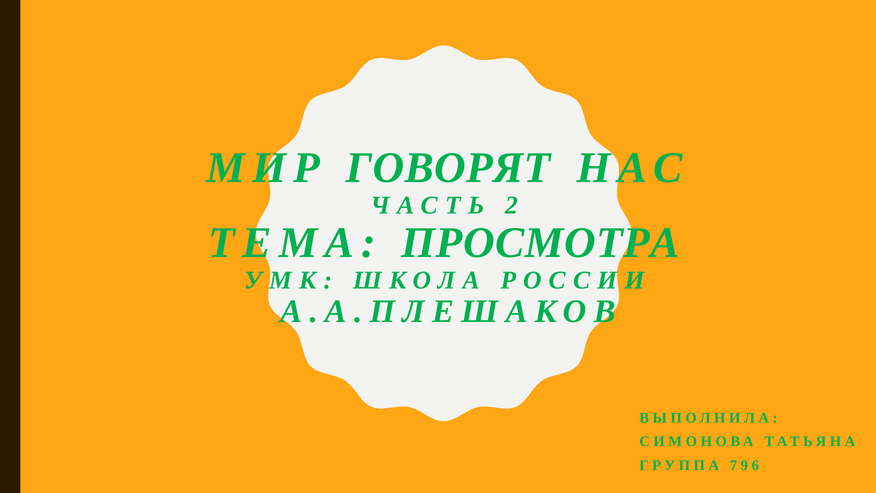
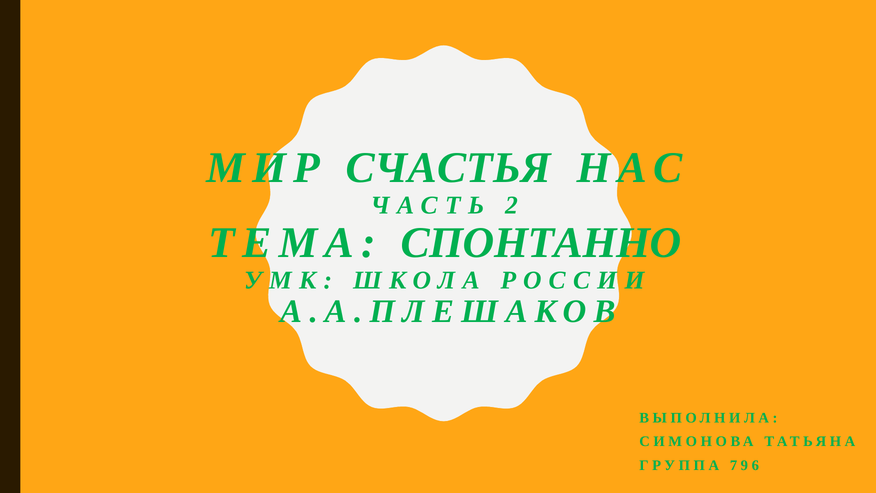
ГОВОРЯТ: ГОВОРЯТ -> СЧАСТЬЯ
ПРОСМОТРА: ПРОСМОТРА -> СПОНТАННО
